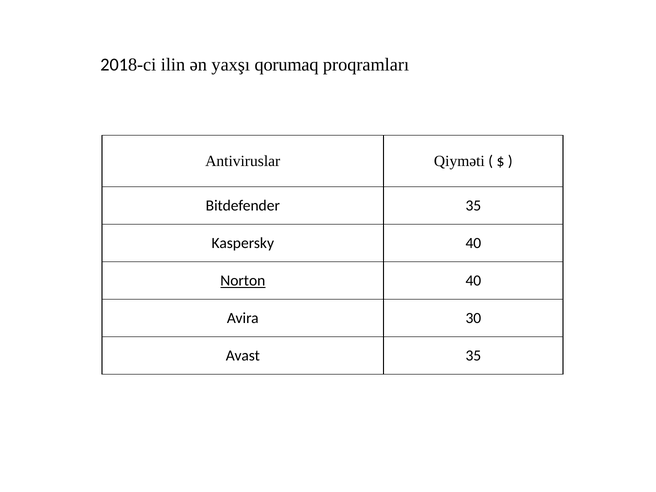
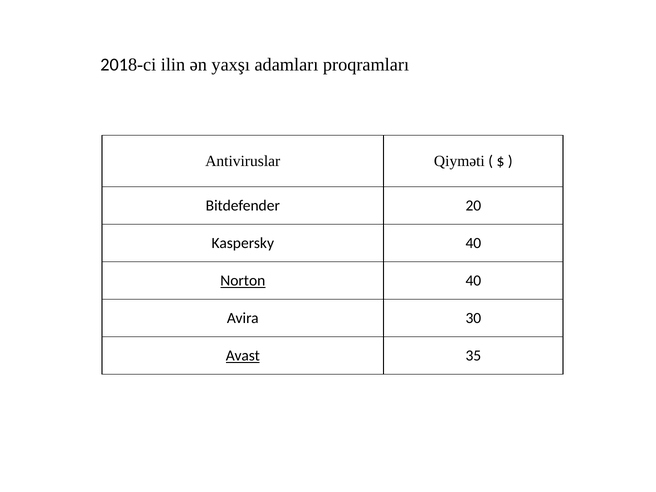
qorumaq: qorumaq -> adamları
Bitdefender 35: 35 -> 20
Avast underline: none -> present
